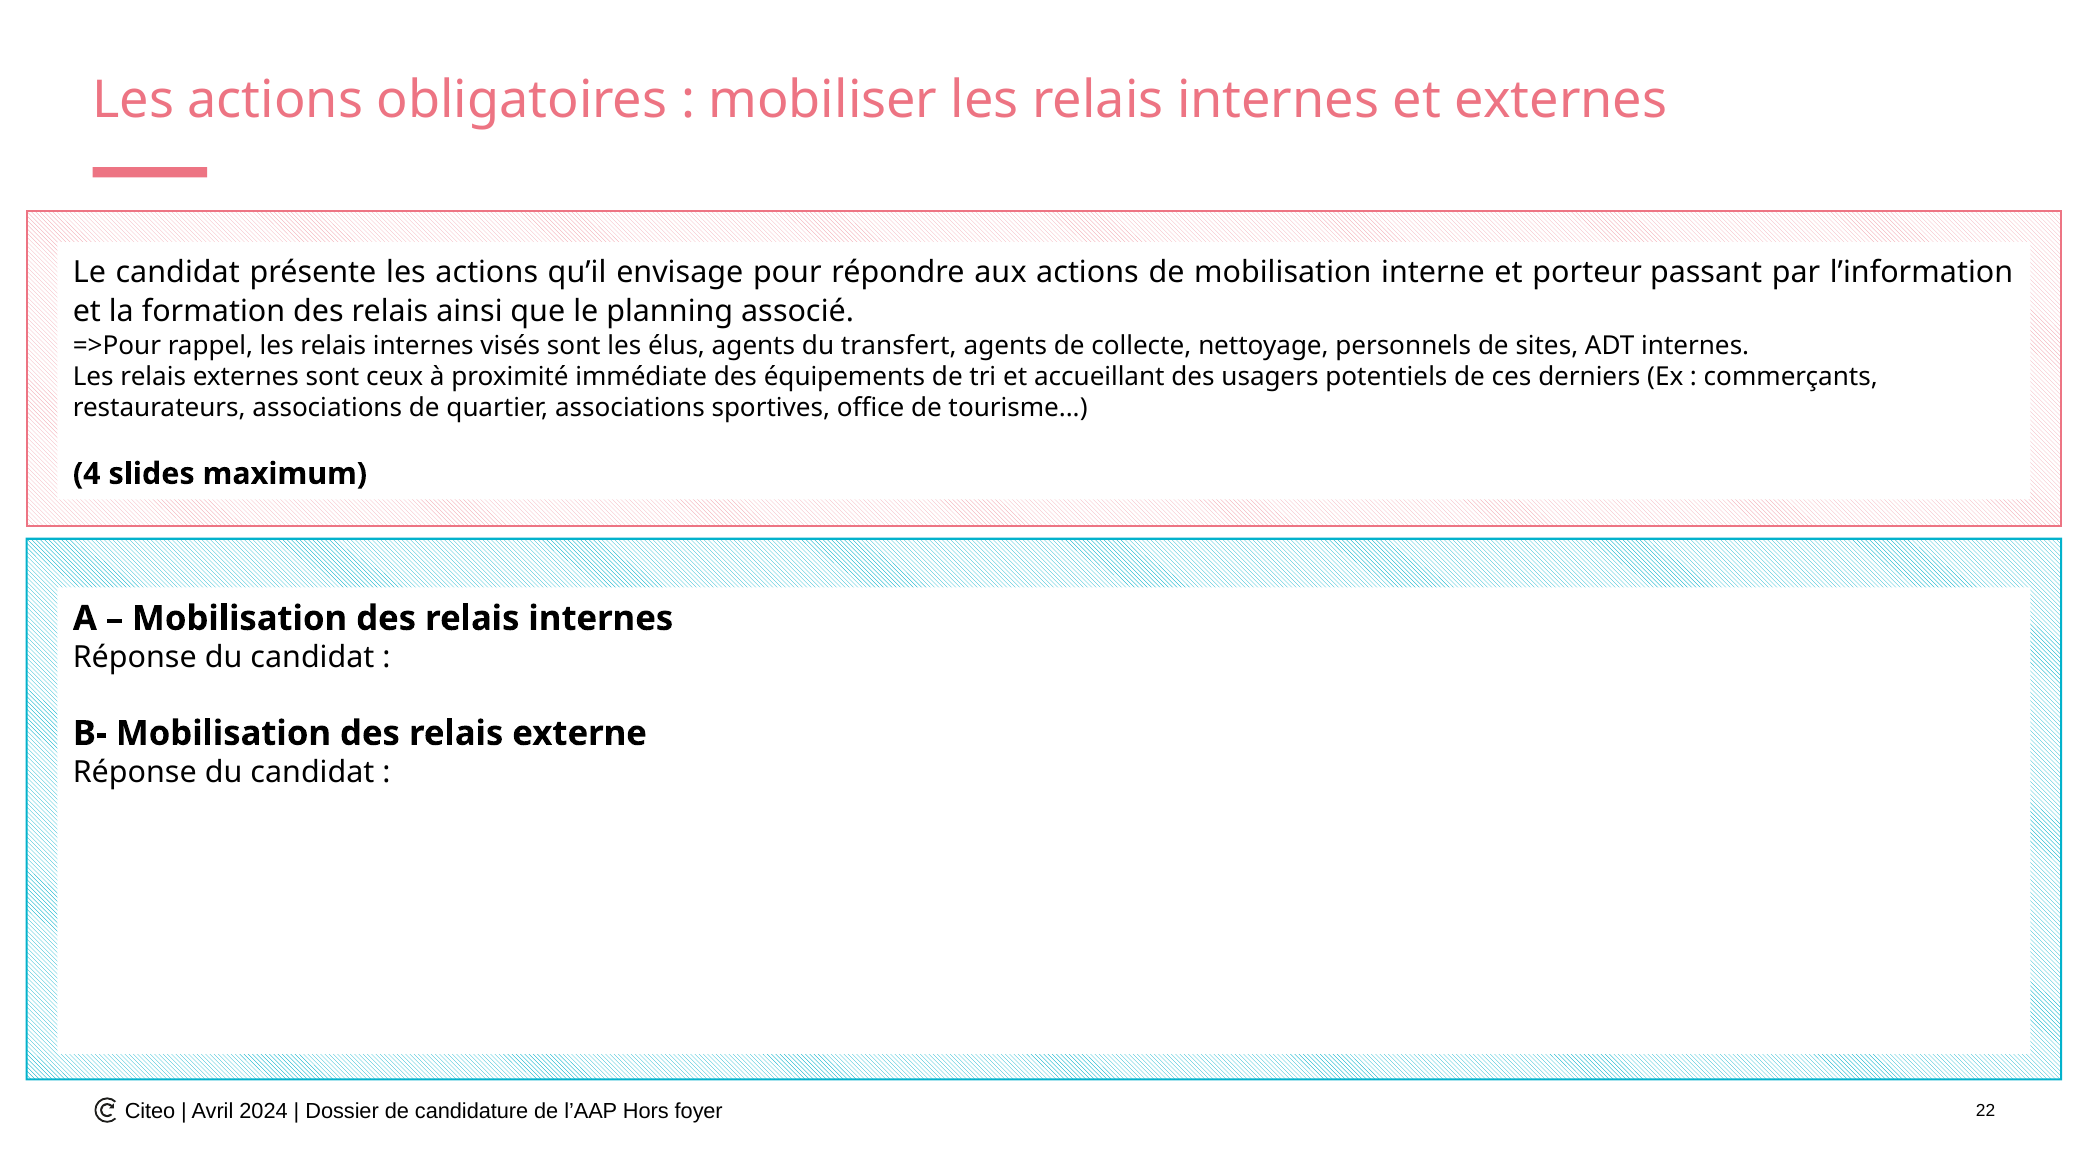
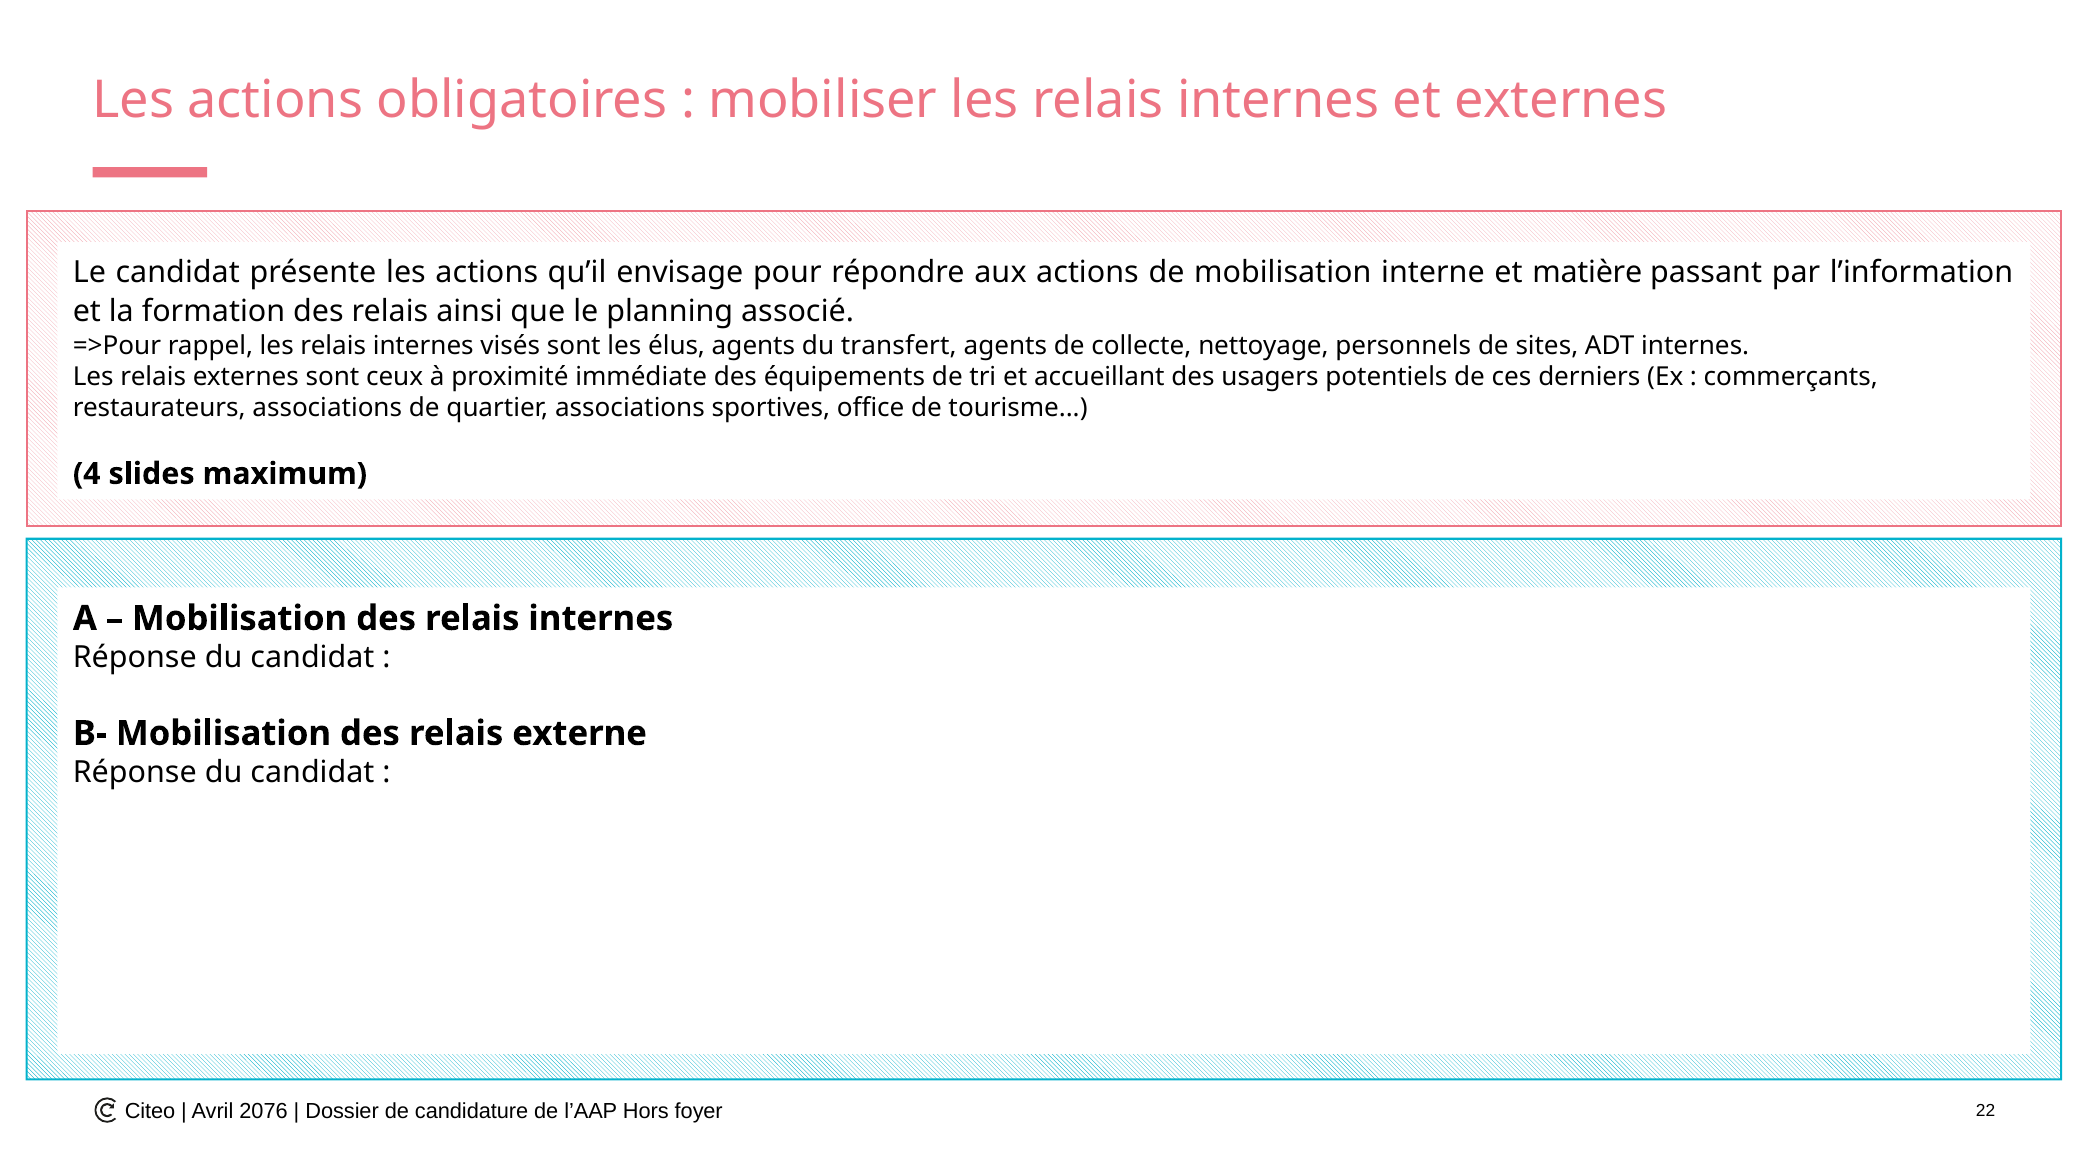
porteur: porteur -> matière
2024: 2024 -> 2076
